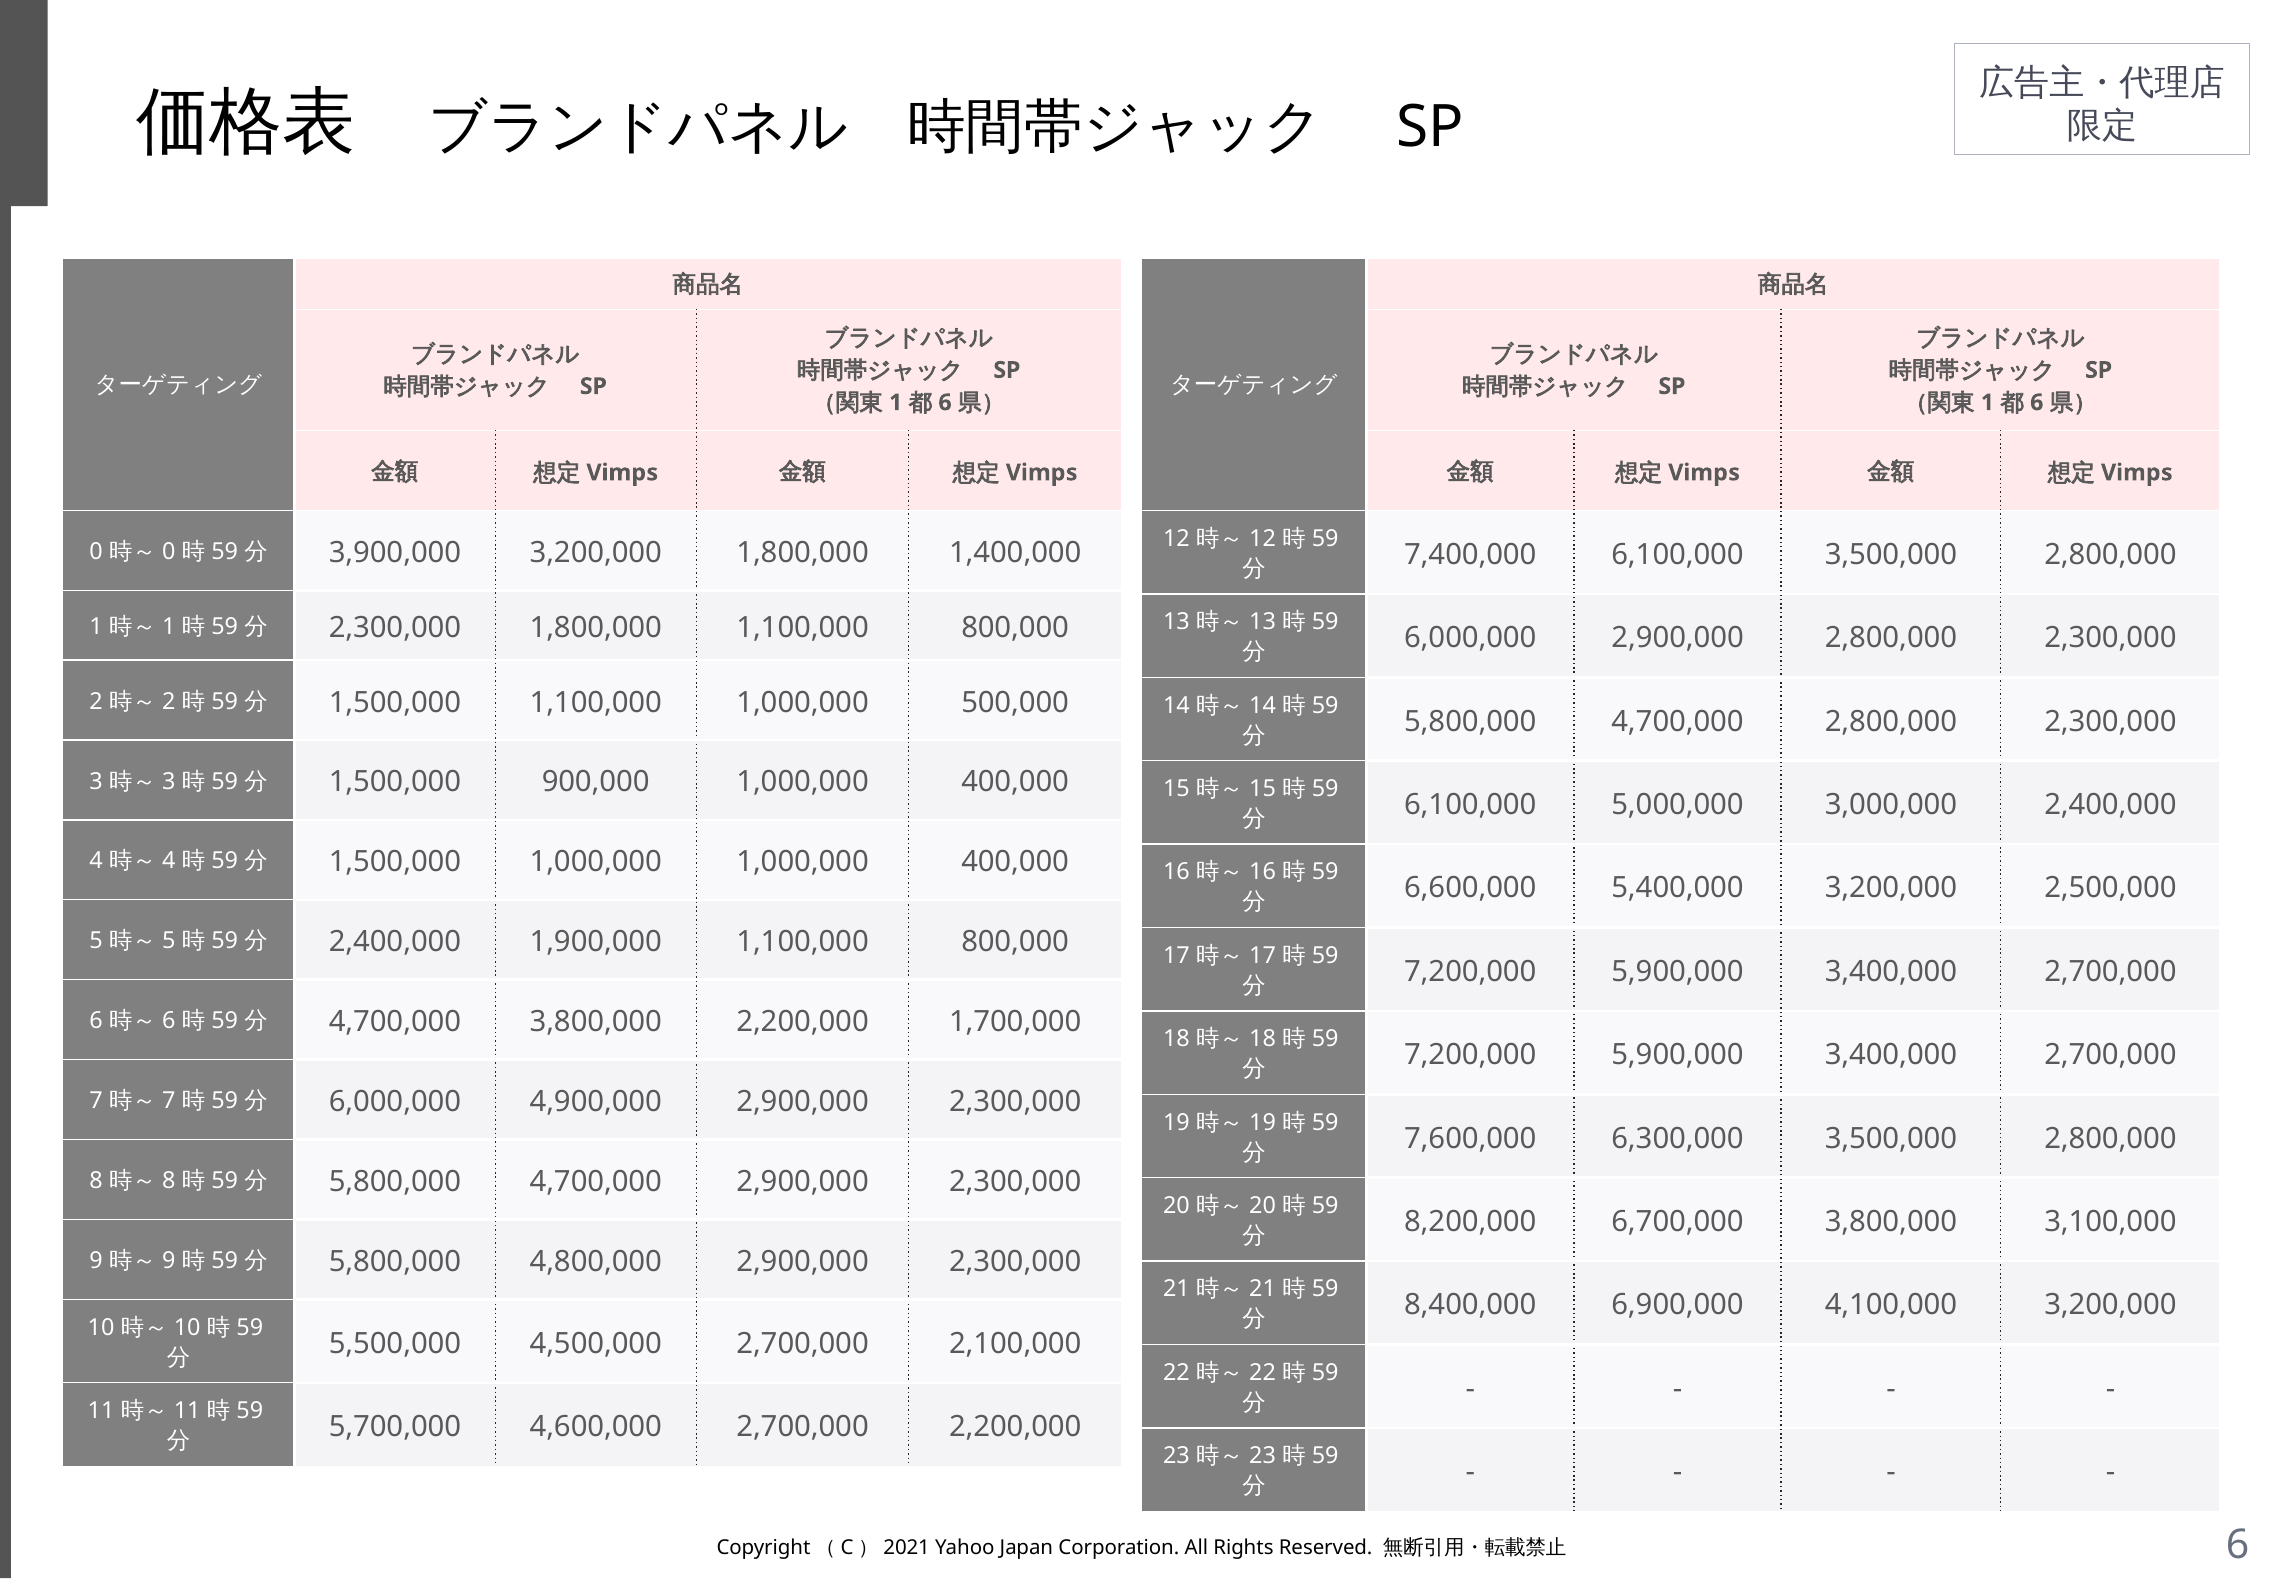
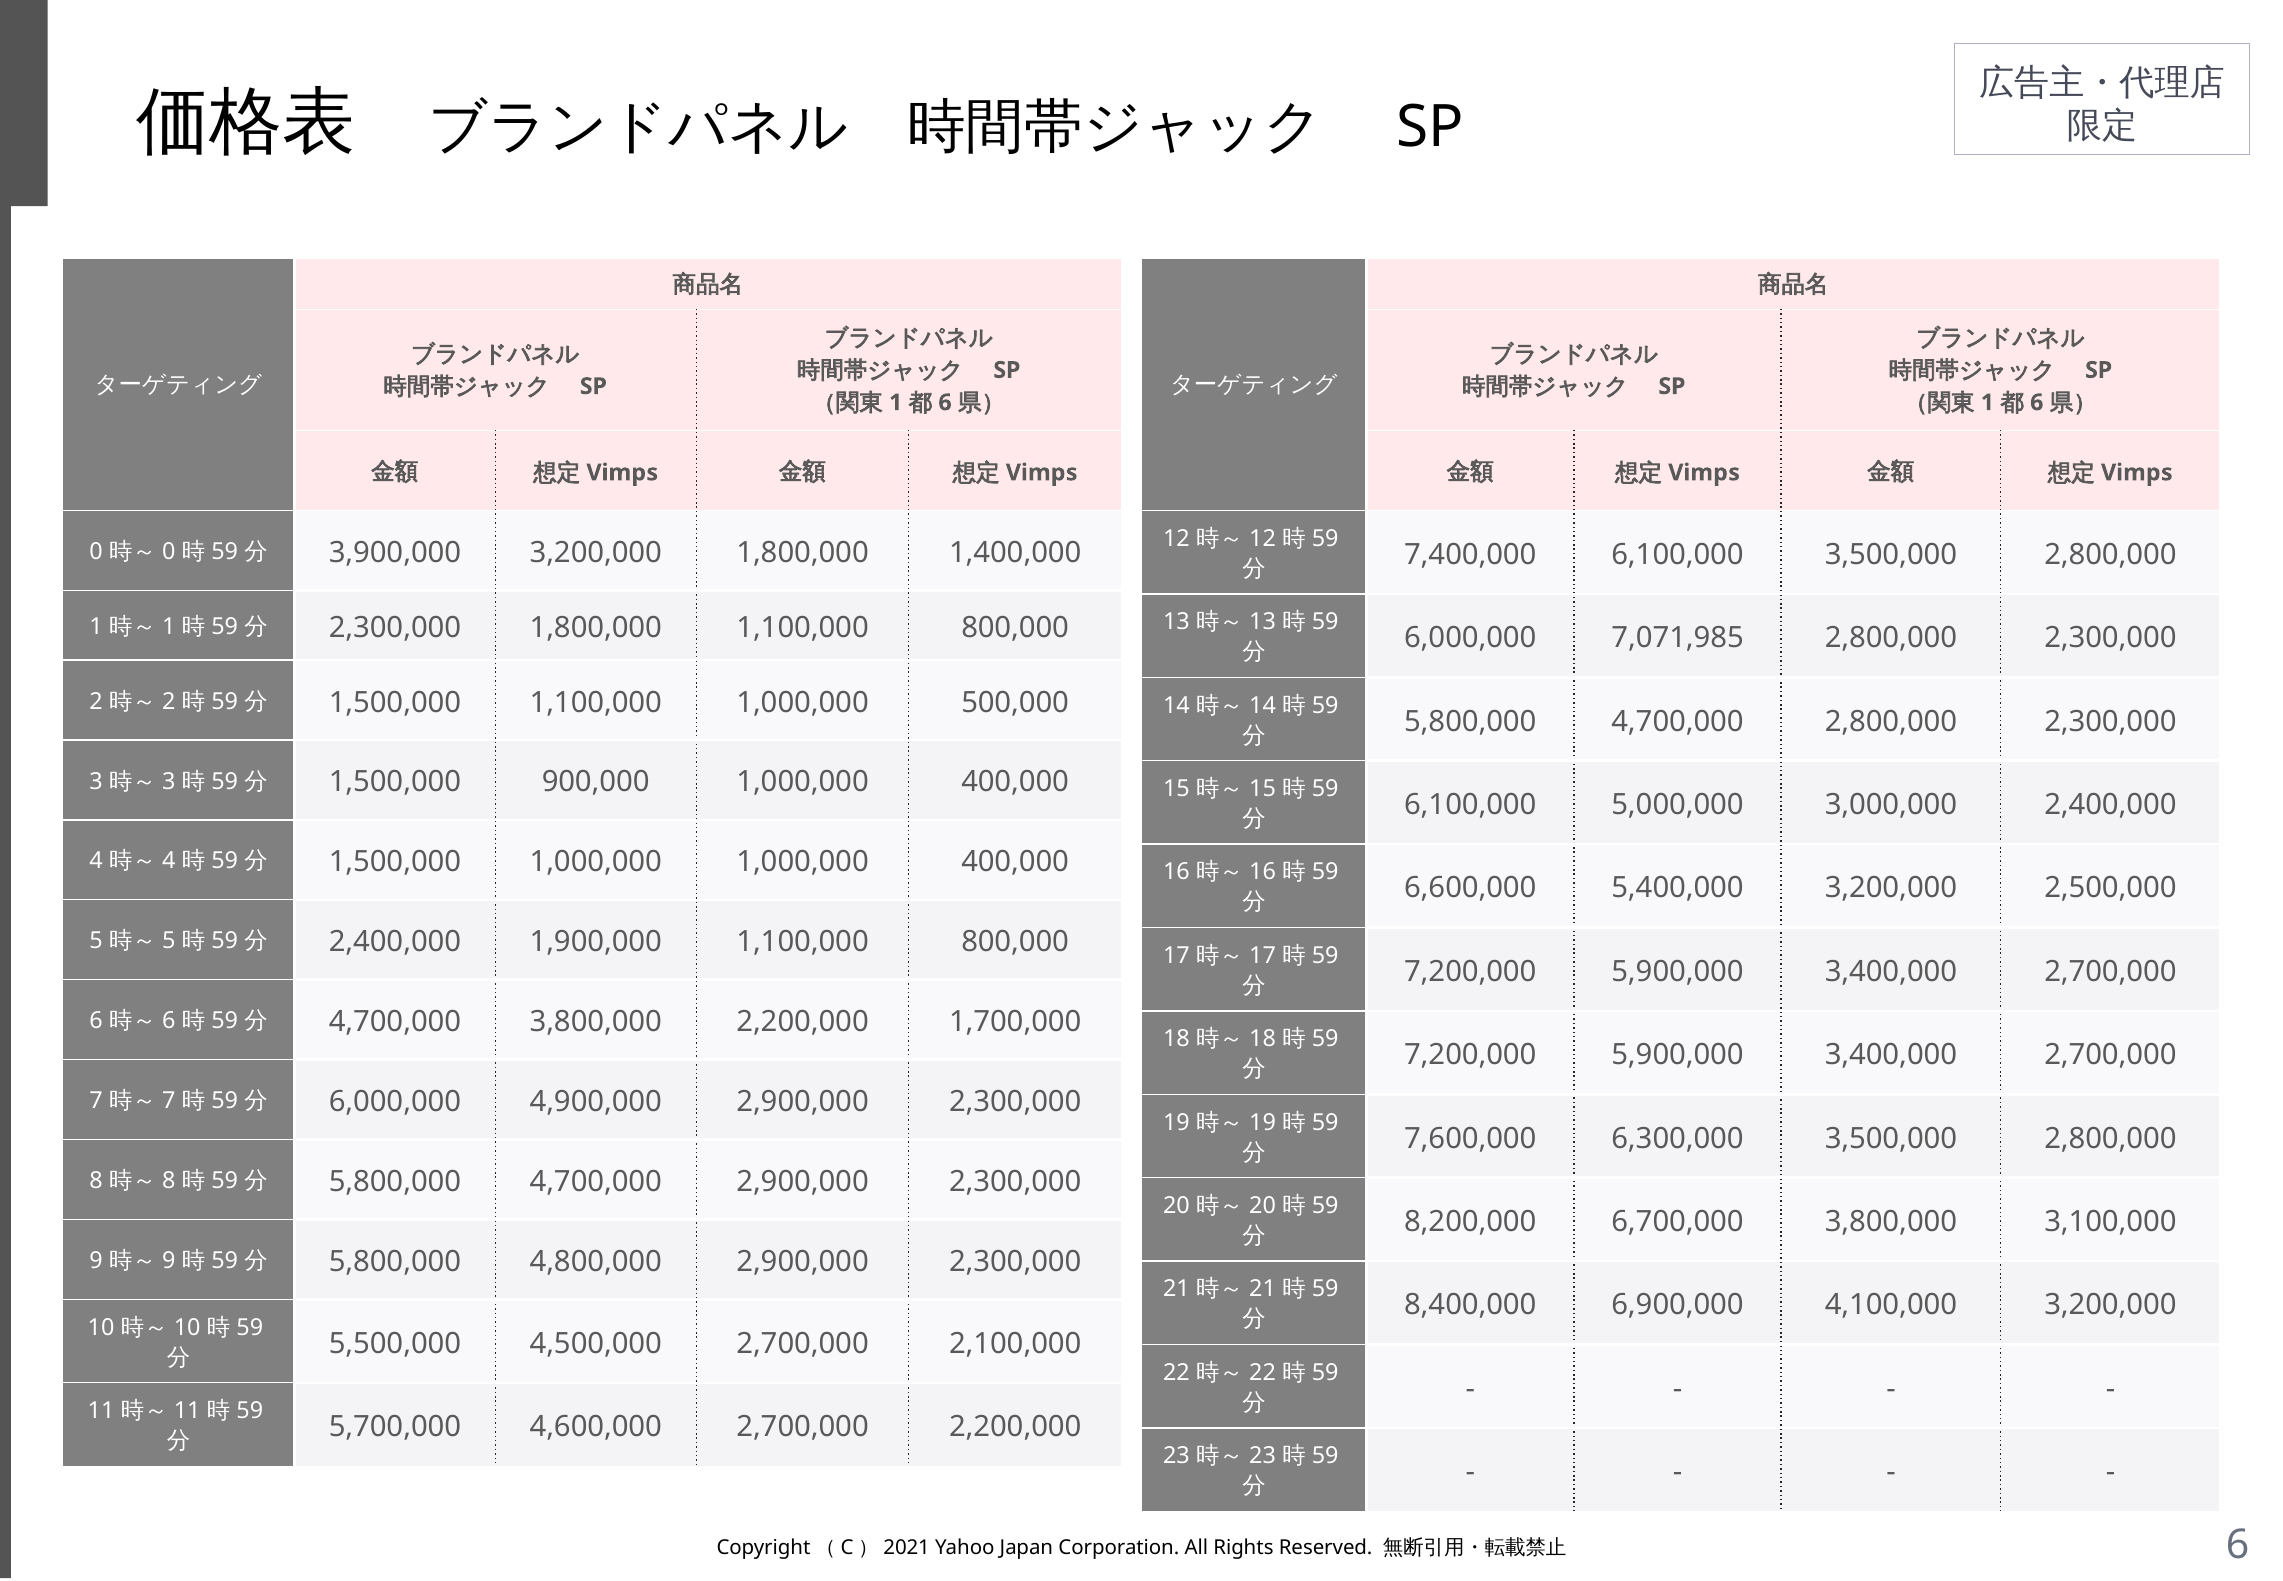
6,000,000 2,900,000: 2,900,000 -> 7,071,985
